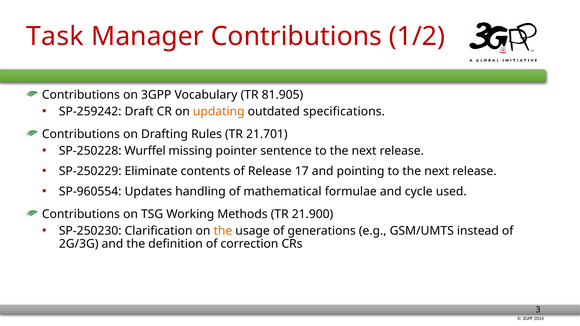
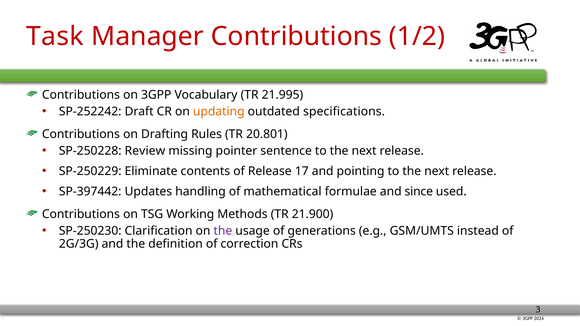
81.905: 81.905 -> 21.995
SP-259242: SP-259242 -> SP-252242
21.701: 21.701 -> 20.801
Wurffel: Wurffel -> Review
SP-960554: SP-960554 -> SP-397442
cycle: cycle -> since
the at (223, 231) colour: orange -> purple
